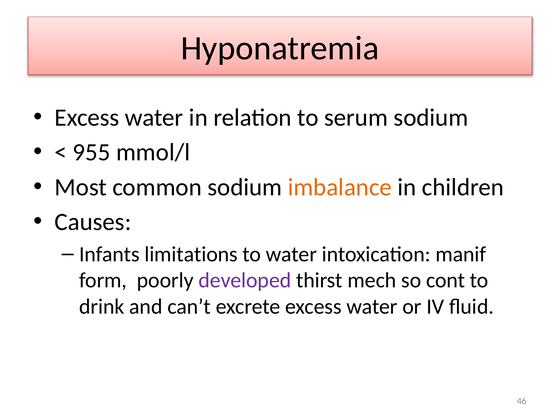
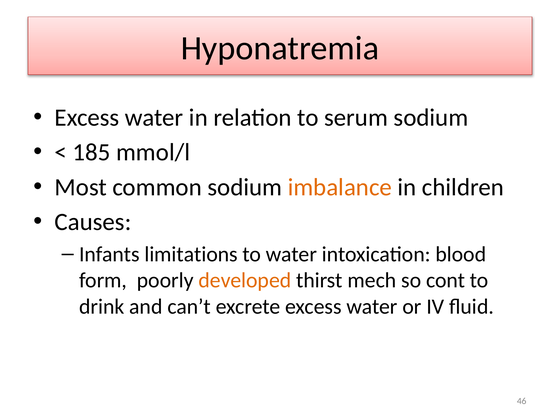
955: 955 -> 185
manif: manif -> blood
developed colour: purple -> orange
